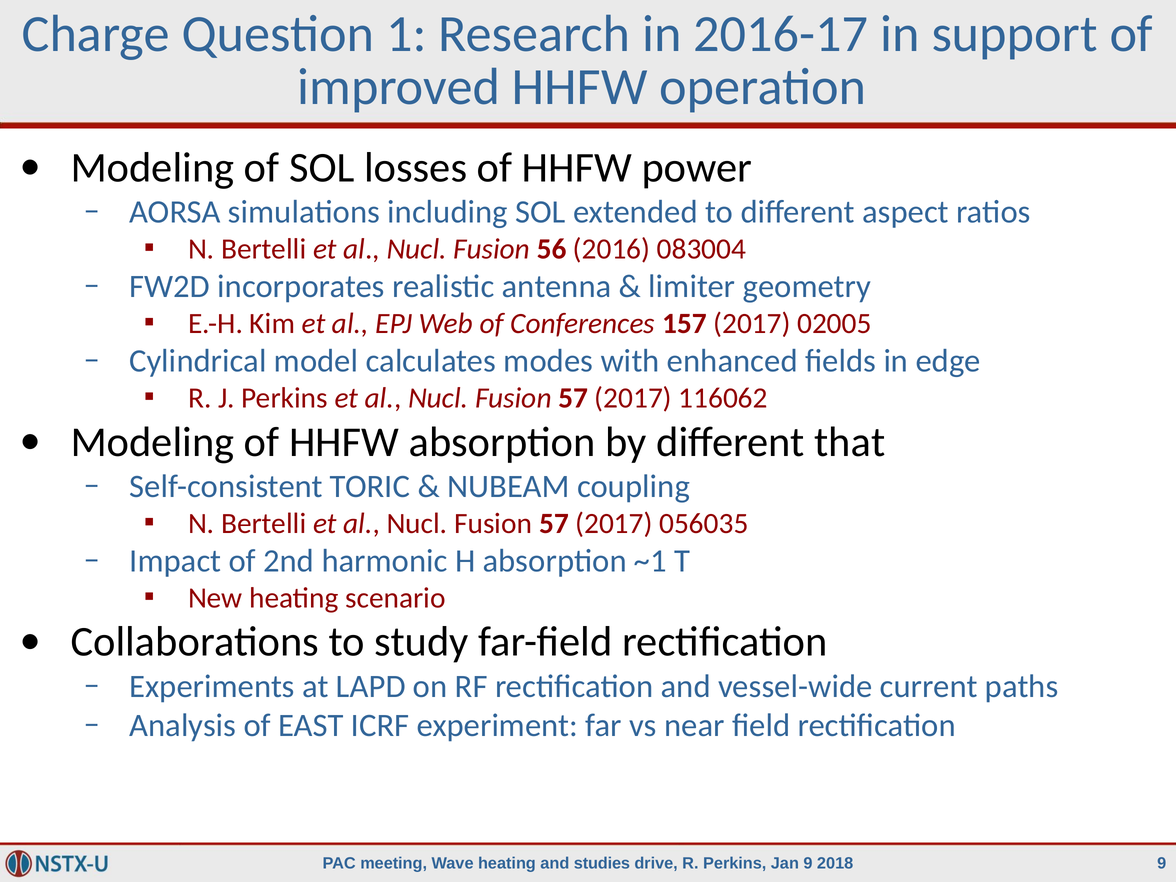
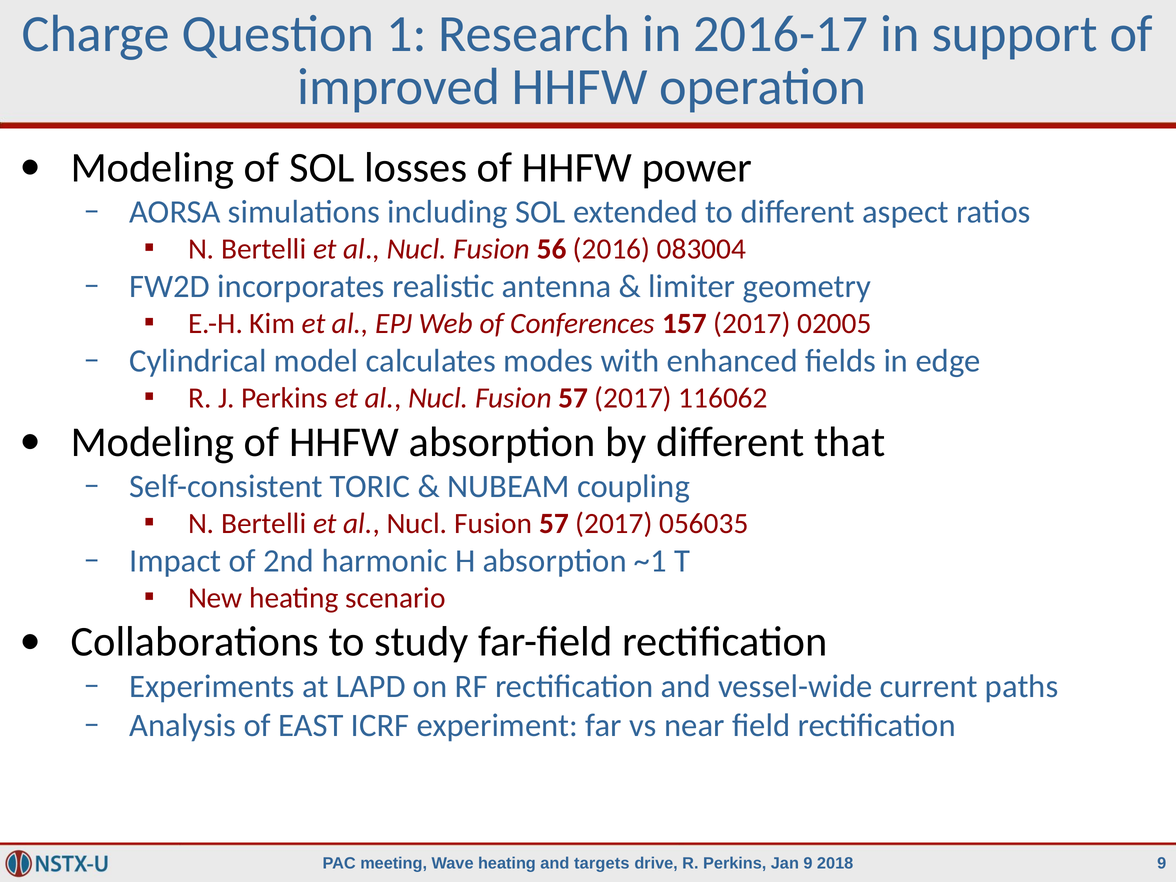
studies: studies -> targets
